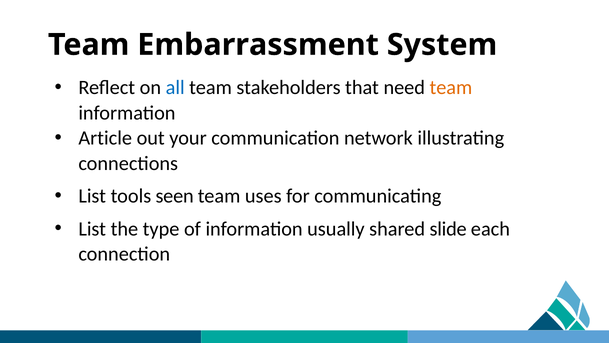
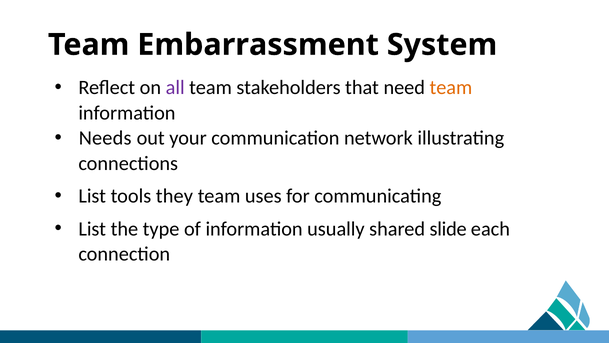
all colour: blue -> purple
Article: Article -> Needs
seen: seen -> they
